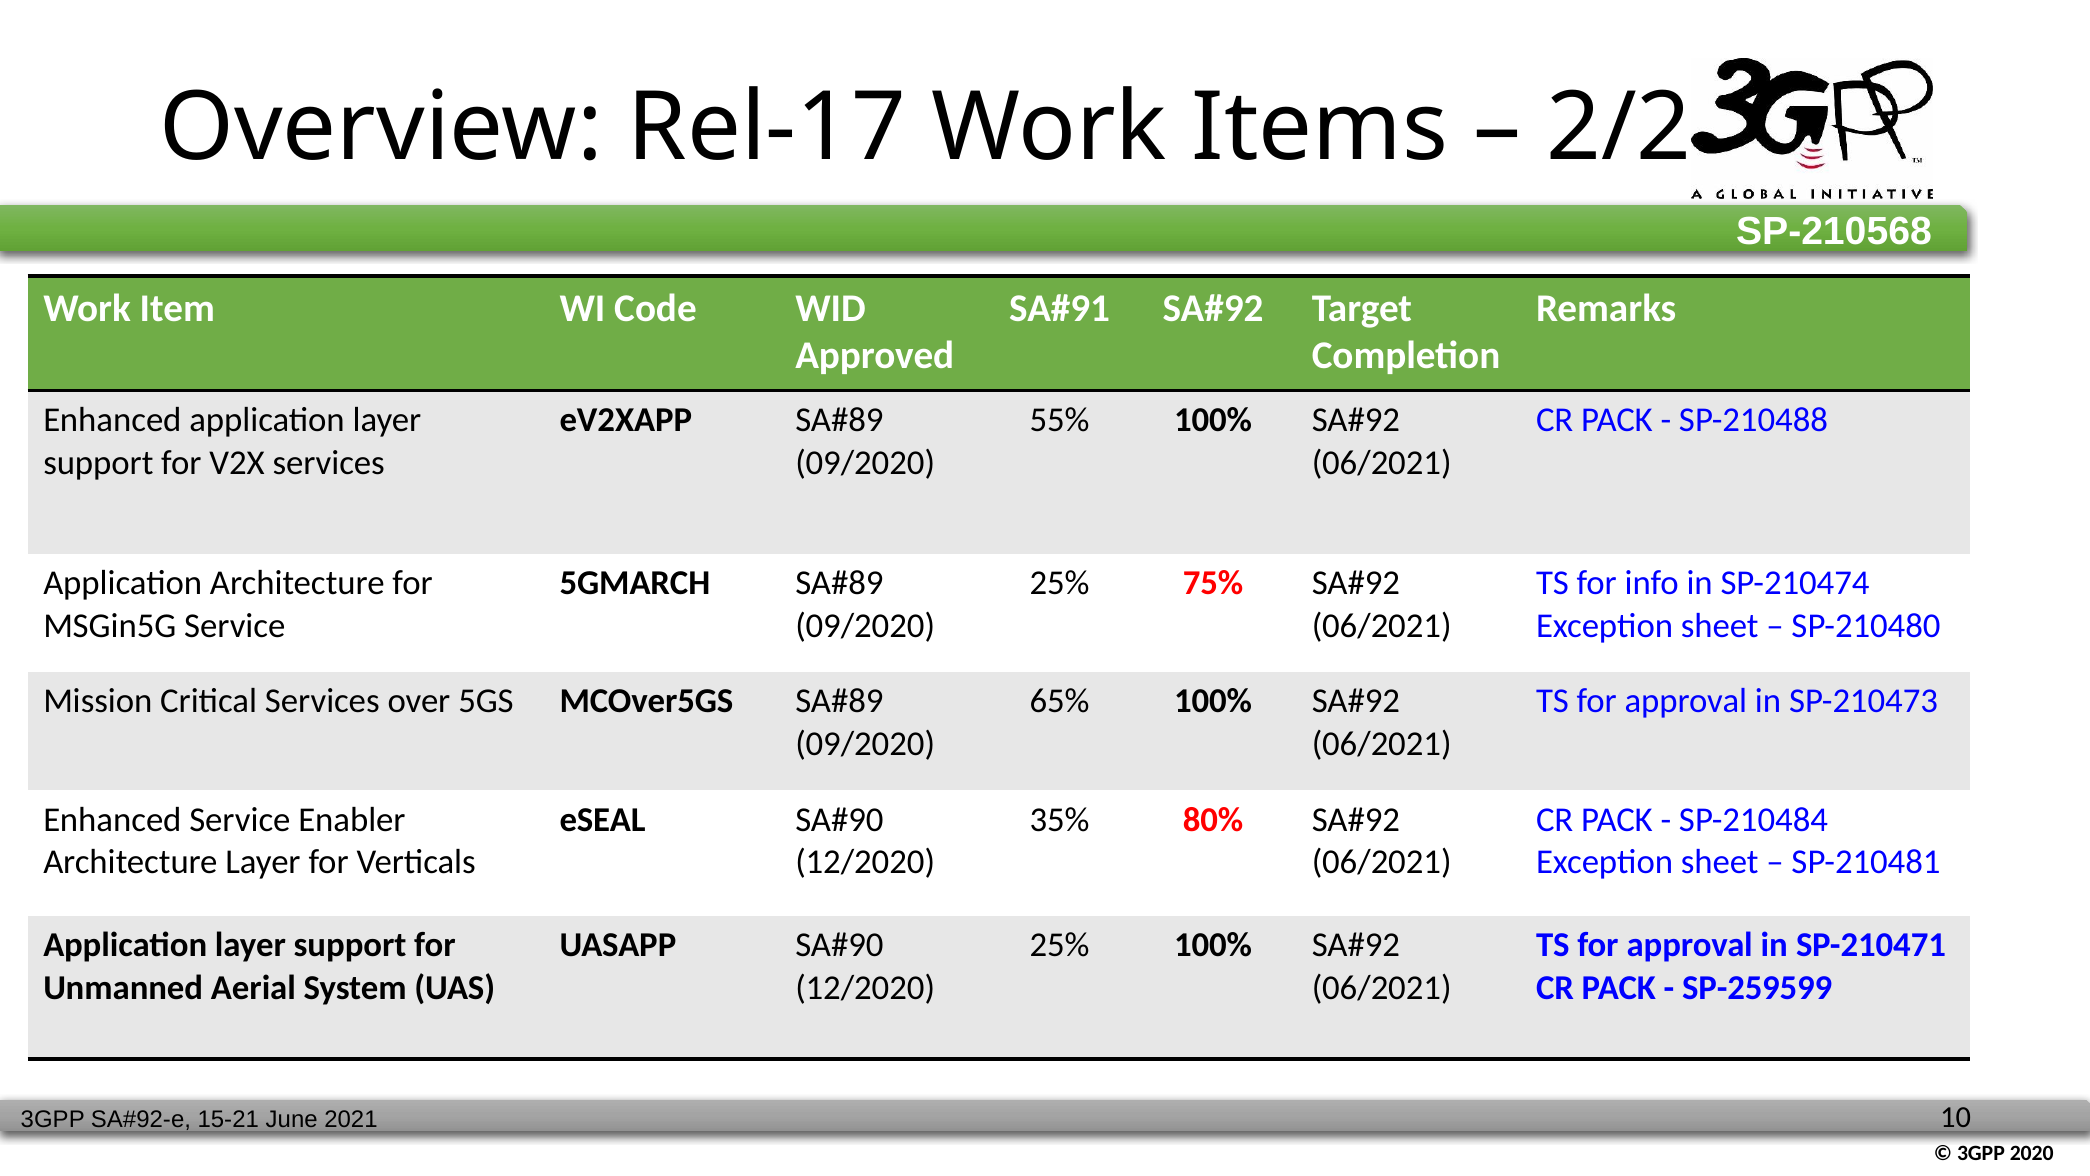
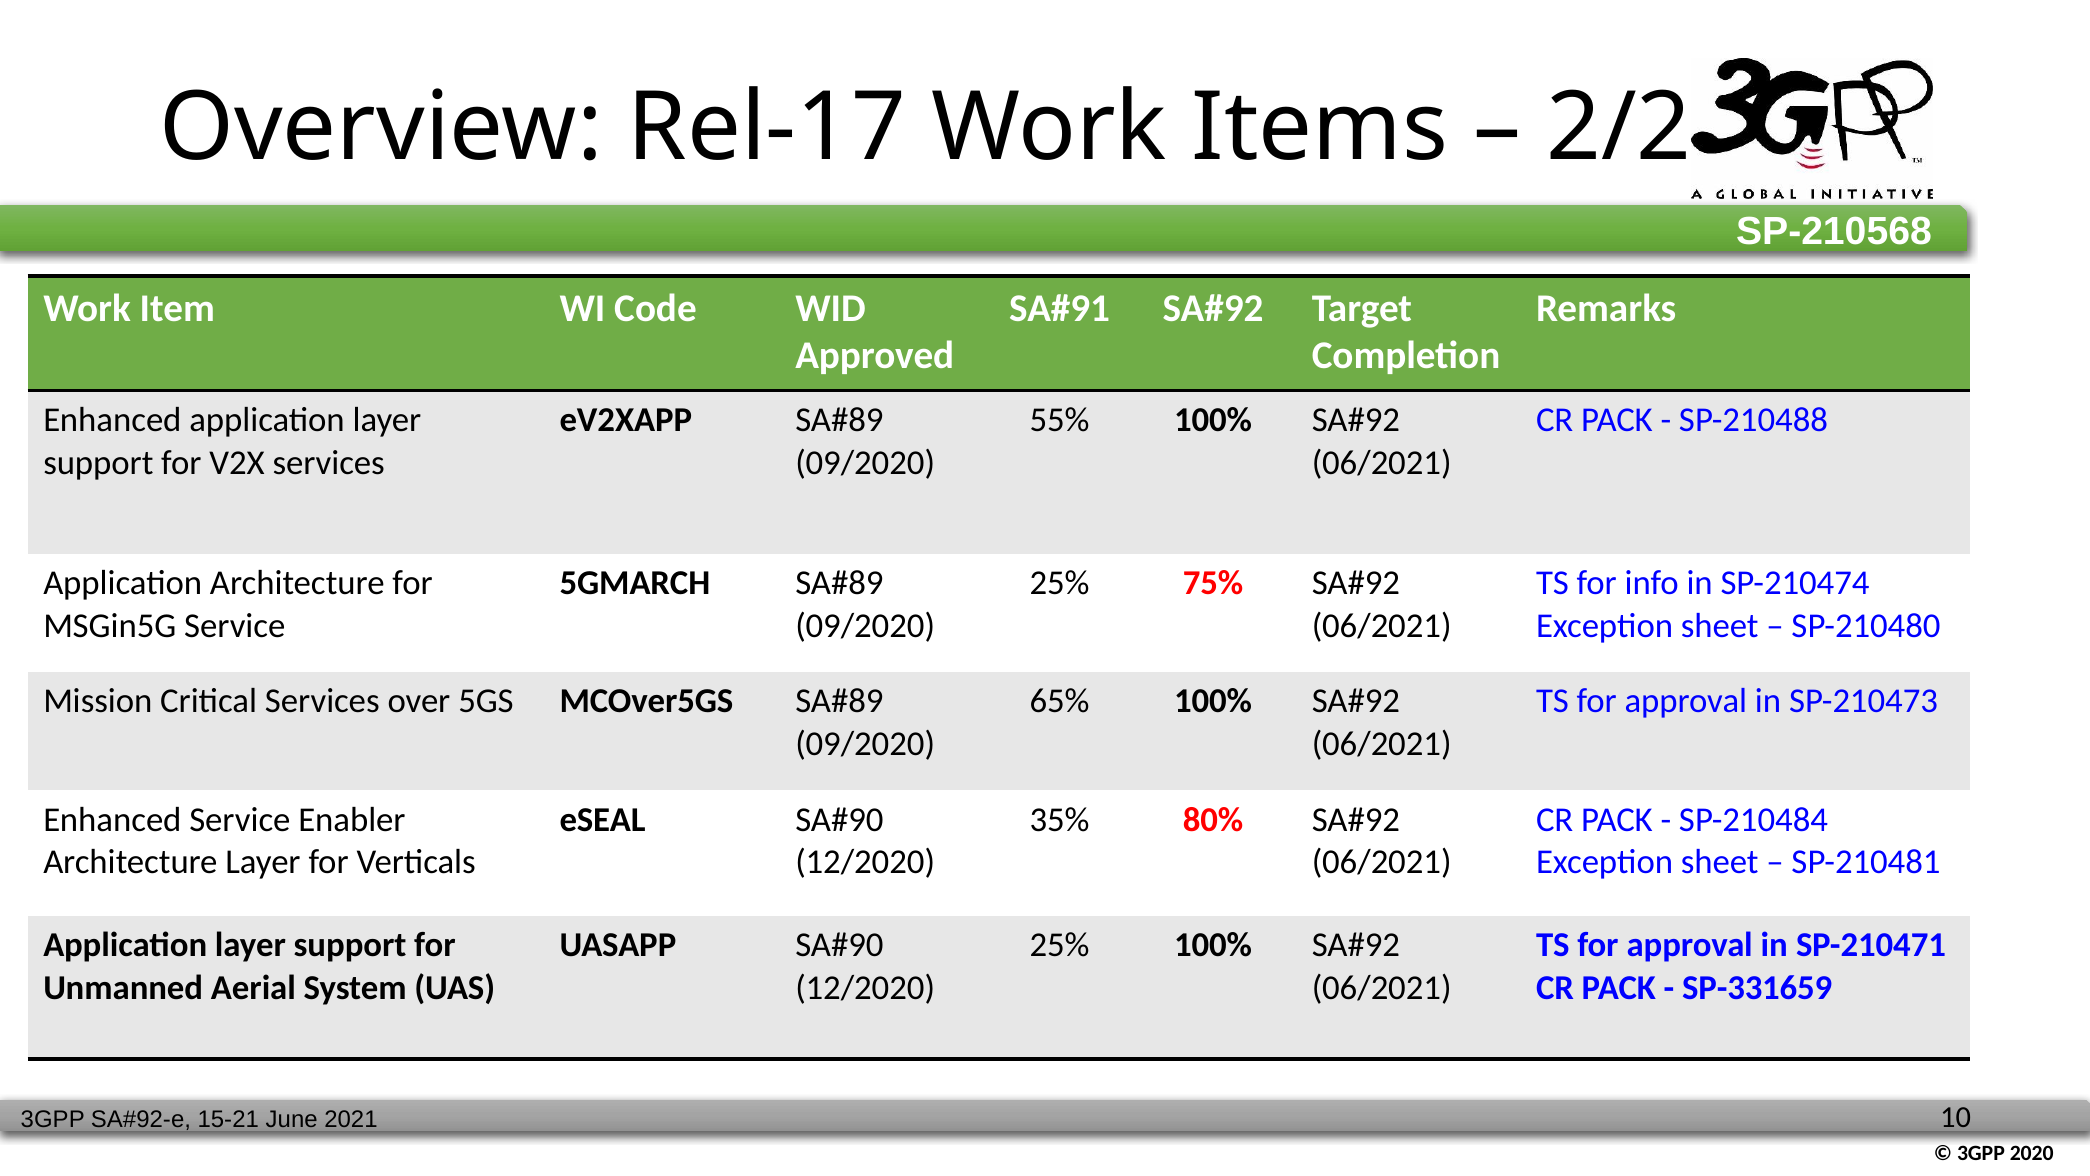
SP-259599: SP-259599 -> SP-331659
